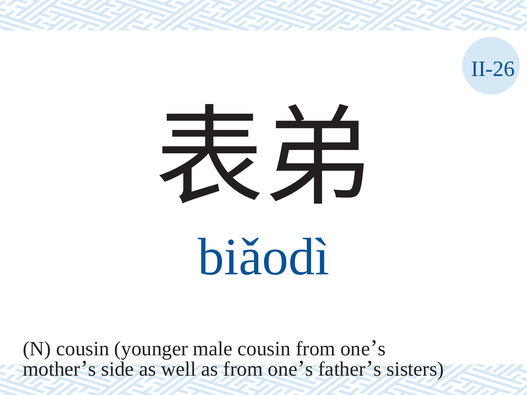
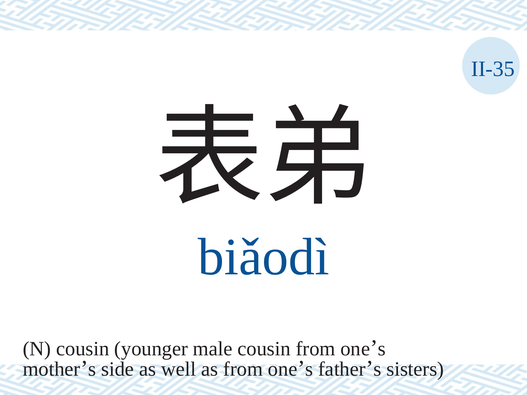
II-26: II-26 -> II-35
